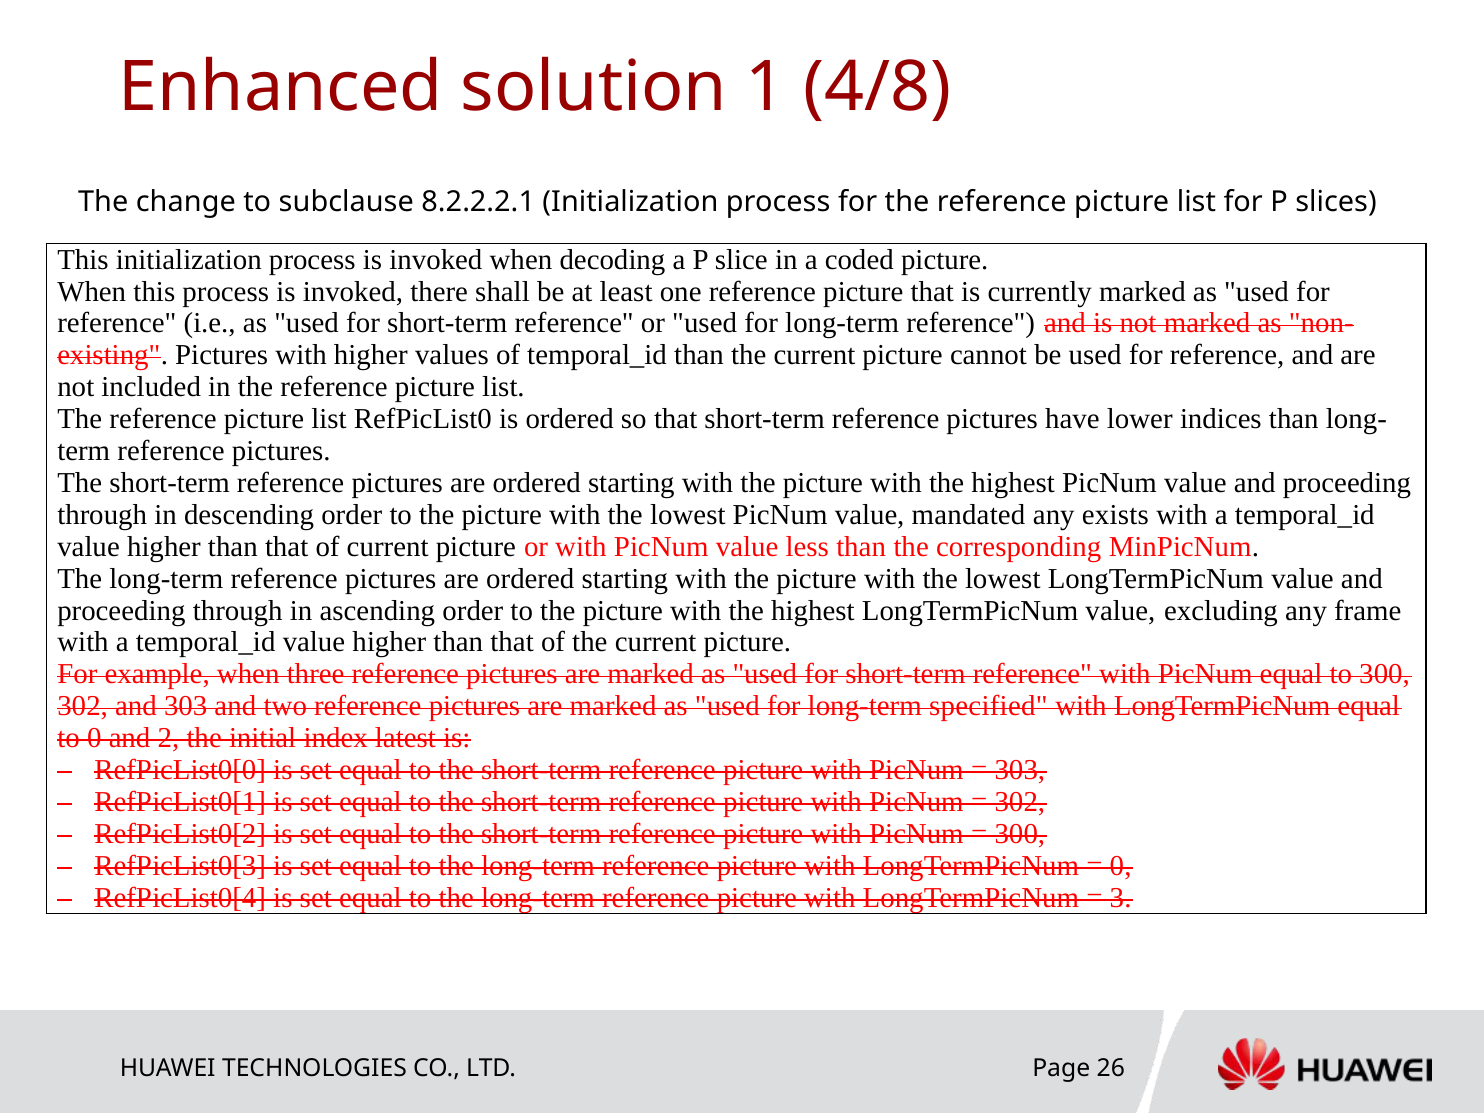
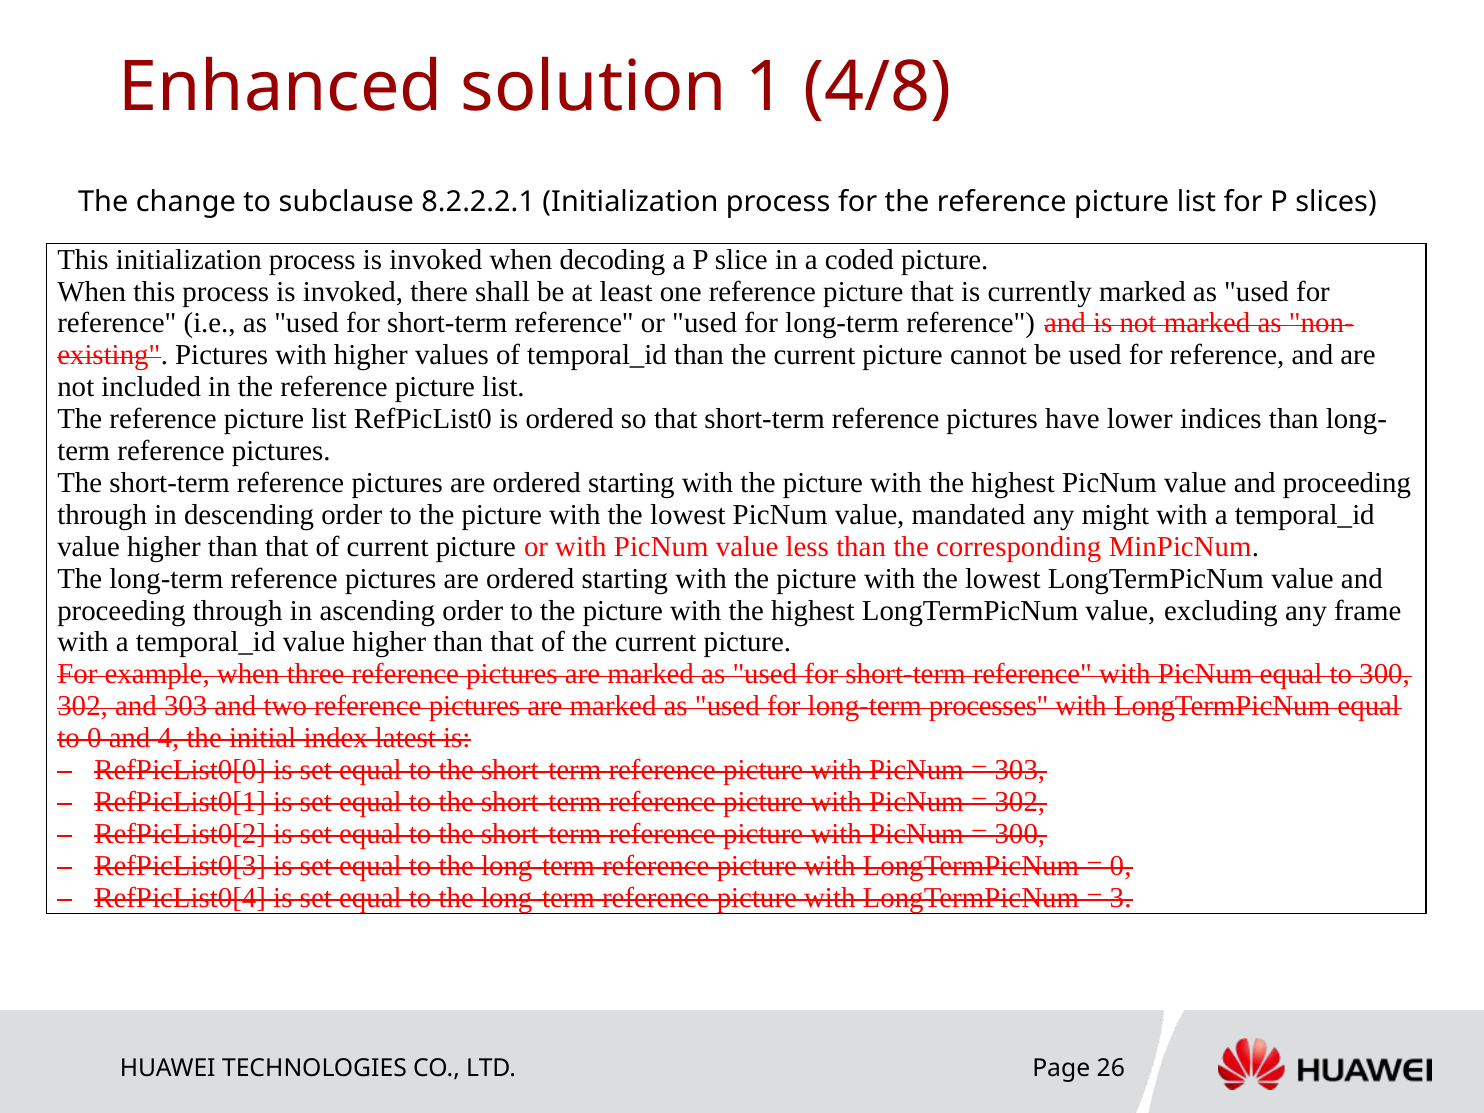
exists: exists -> might
specified: specified -> processes
2: 2 -> 4
